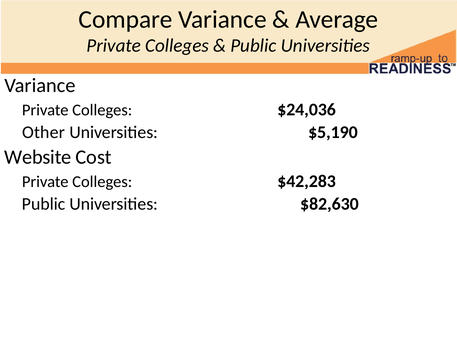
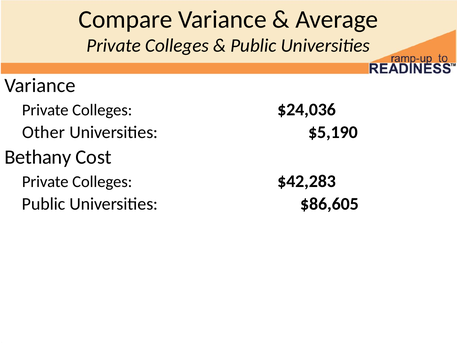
Website: Website -> Bethany
$82,630: $82,630 -> $86,605
